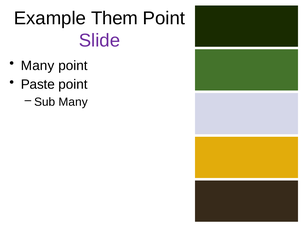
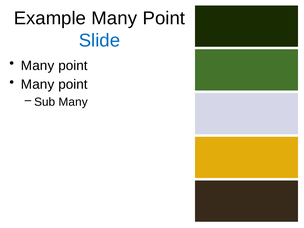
Example Them: Them -> Many
Slide colour: purple -> blue
Paste at (38, 84): Paste -> Many
